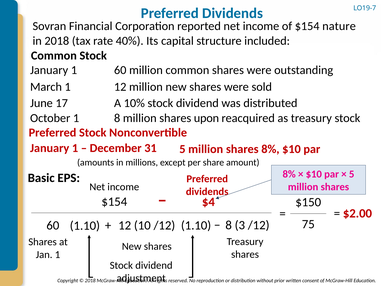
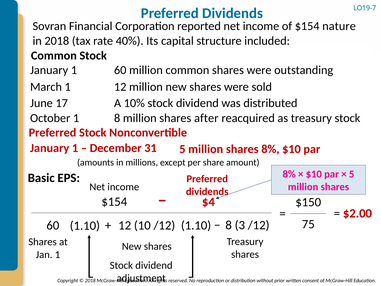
upon: upon -> after
